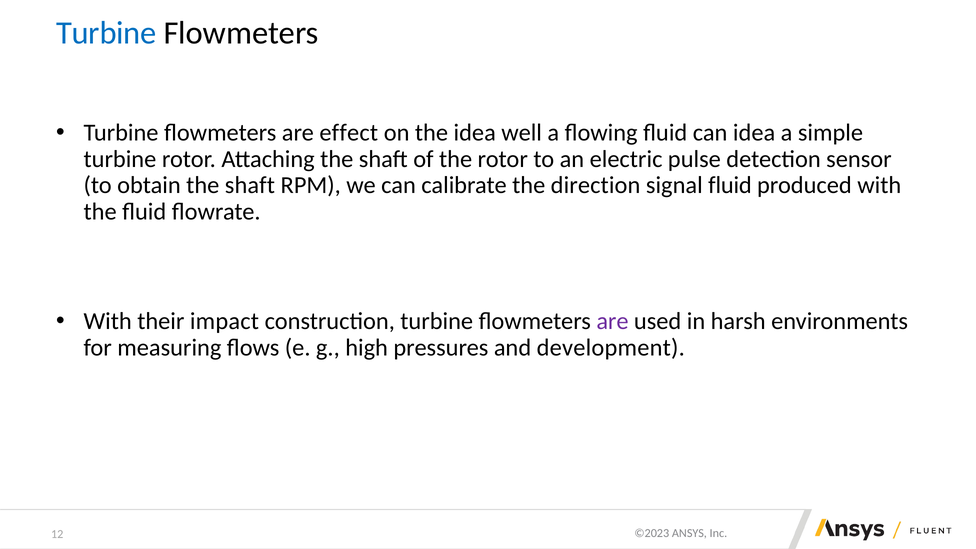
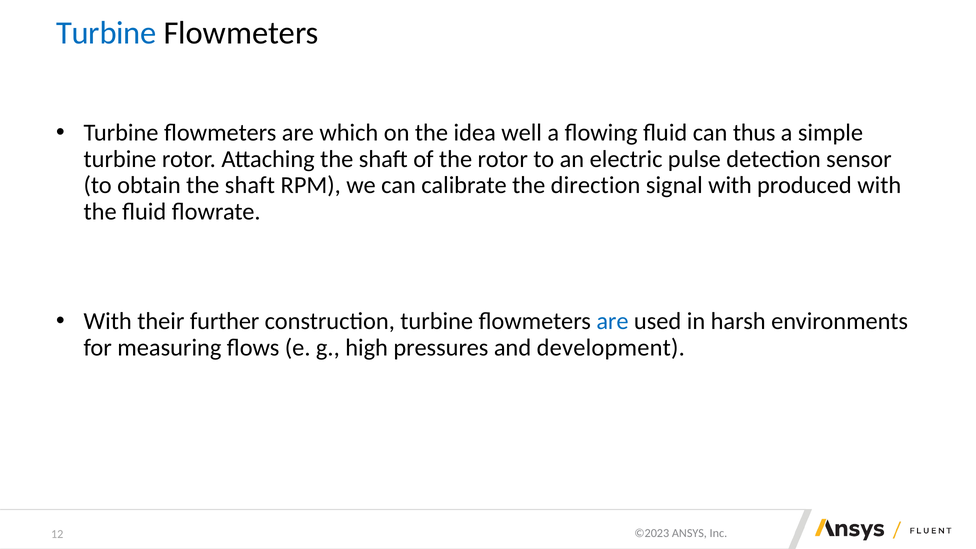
effect: effect -> which
can idea: idea -> thus
signal fluid: fluid -> with
impact: impact -> further
are at (612, 321) colour: purple -> blue
